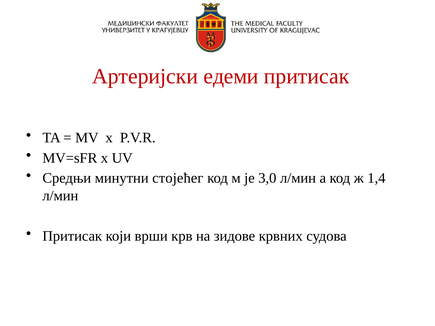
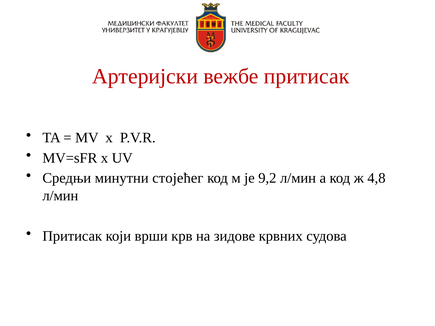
едеми: едеми -> вежбе
3,0: 3,0 -> 9,2
1,4: 1,4 -> 4,8
